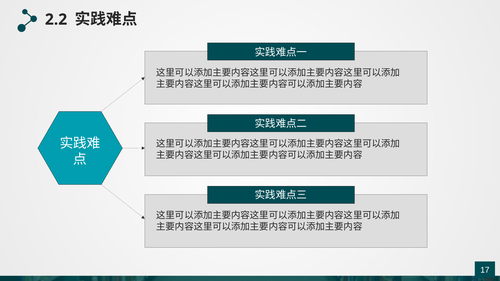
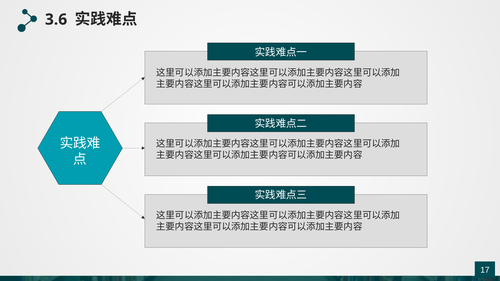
2.2: 2.2 -> 3.6
